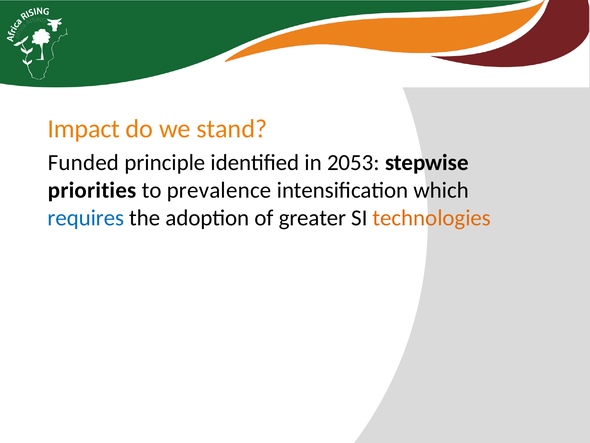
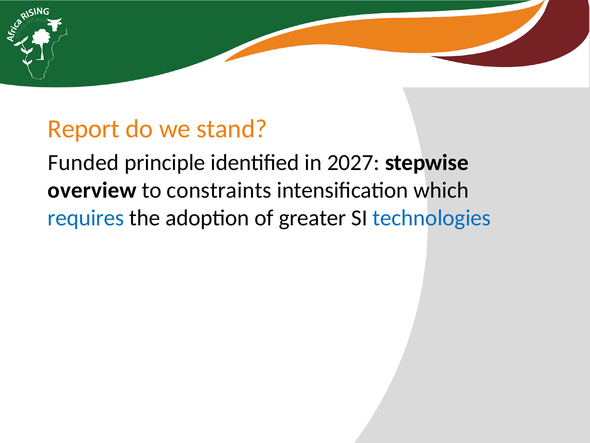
Impact: Impact -> Report
2053: 2053 -> 2027
priorities: priorities -> overview
prevalence: prevalence -> constraints
technologies colour: orange -> blue
